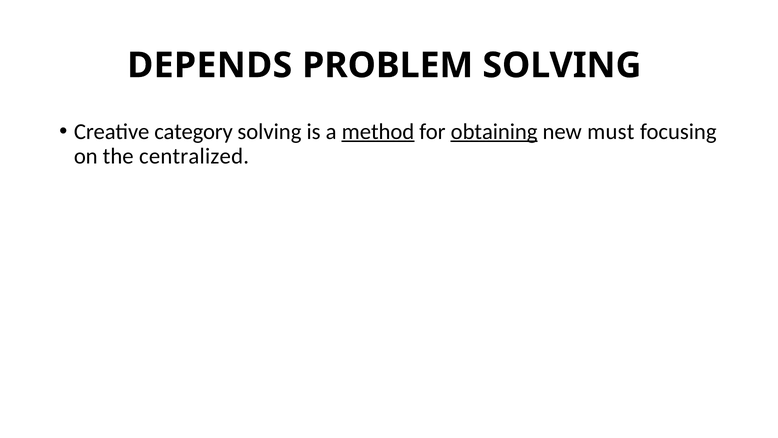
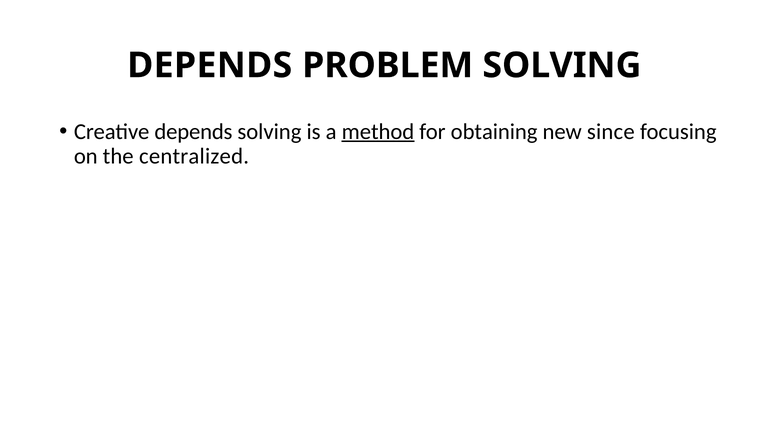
Creative category: category -> depends
obtaining underline: present -> none
must: must -> since
